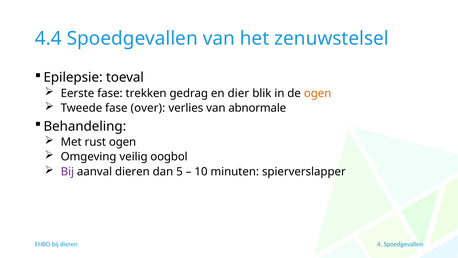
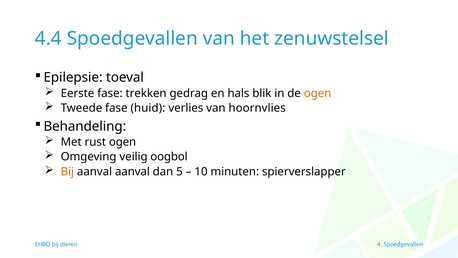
dier: dier -> hals
over: over -> huid
abnormale: abnormale -> hoornvlies
Bij at (67, 171) colour: purple -> orange
aanval dieren: dieren -> aanval
